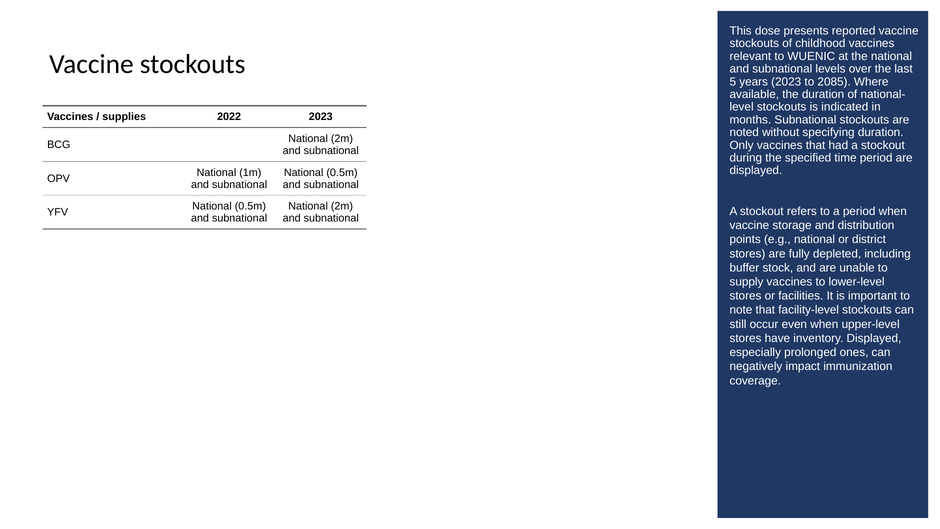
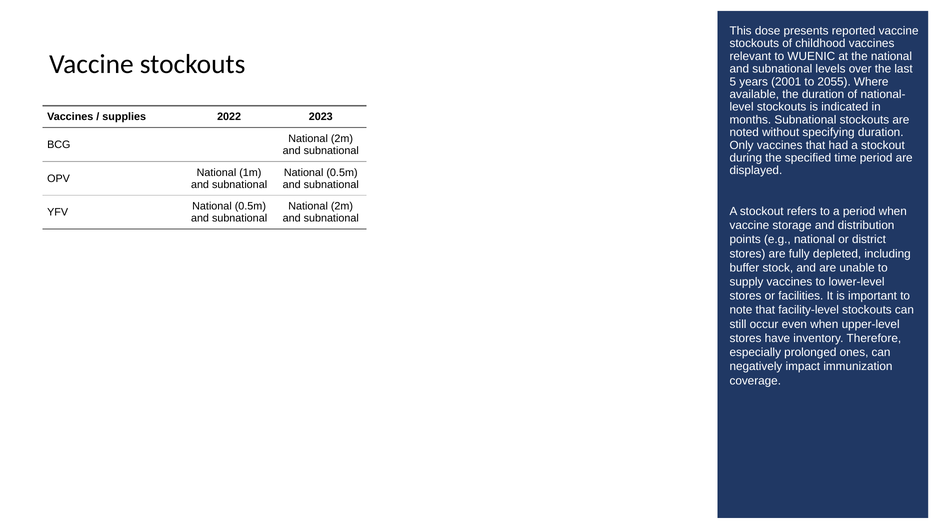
years 2023: 2023 -> 2001
2085: 2085 -> 2055
inventory Displayed: Displayed -> Therefore
